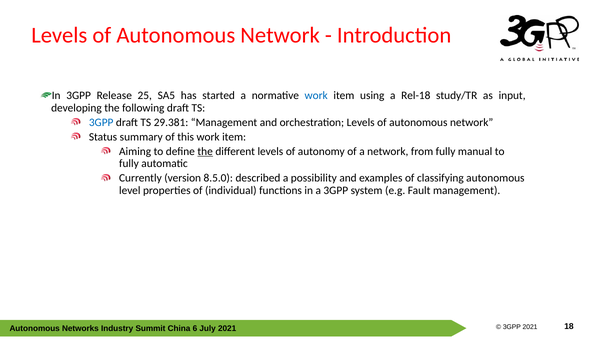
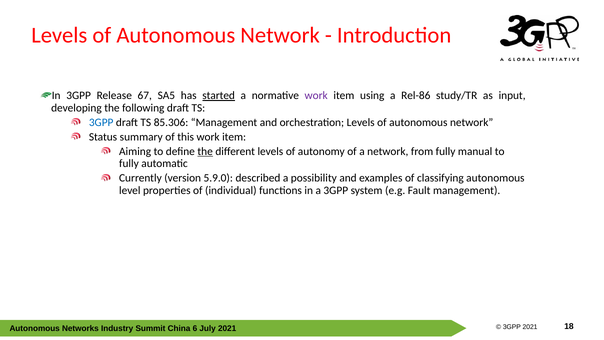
25: 25 -> 67
started underline: none -> present
work at (316, 96) colour: blue -> purple
Rel-18: Rel-18 -> Rel-86
29.381: 29.381 -> 85.306
8.5.0: 8.5.0 -> 5.9.0
